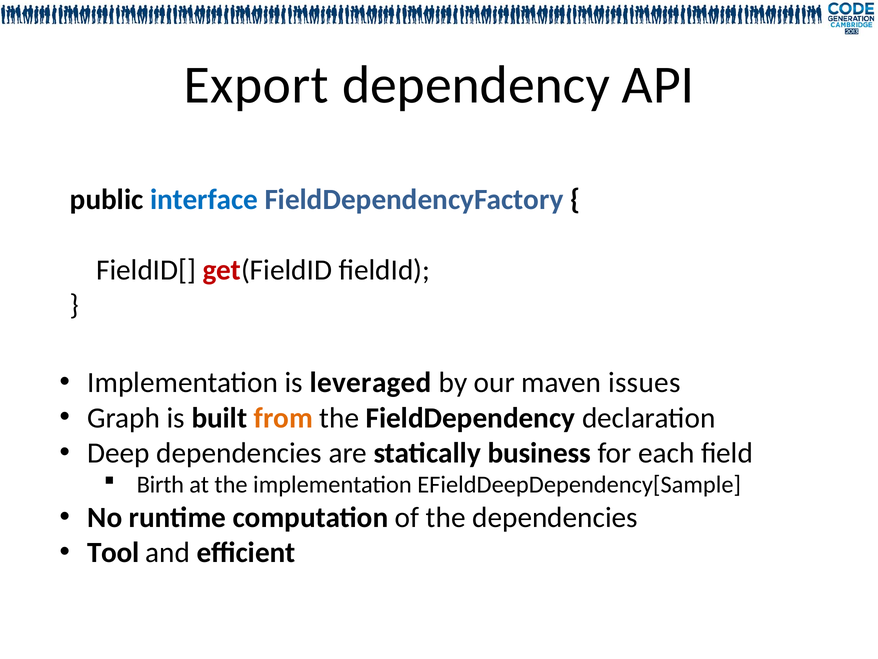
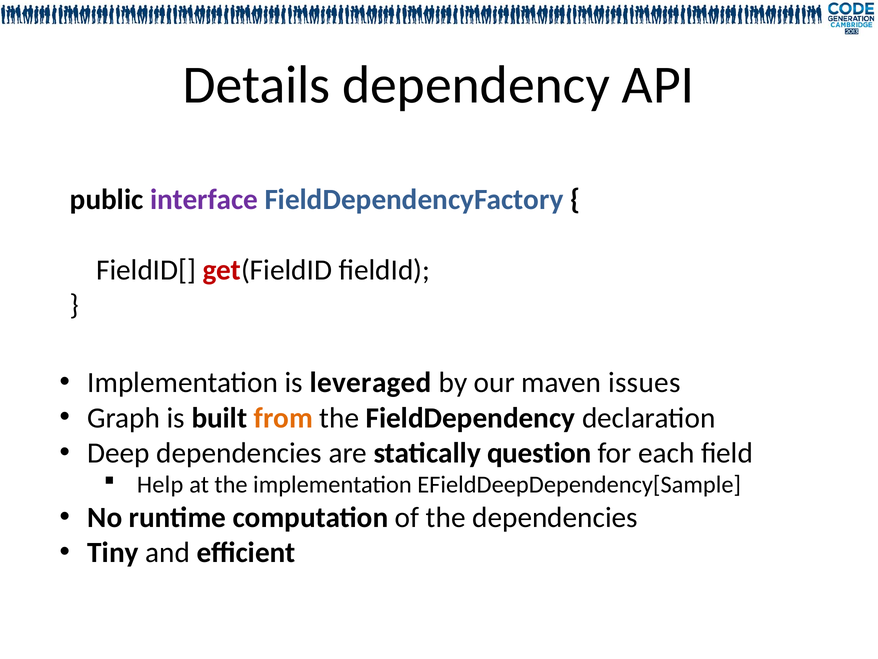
Export: Export -> Details
interface colour: blue -> purple
business: business -> question
Birth: Birth -> Help
Tool: Tool -> Tiny
